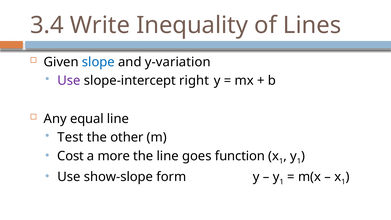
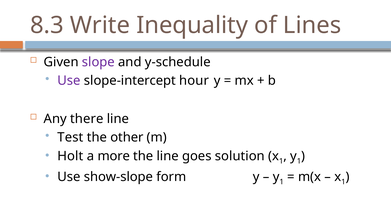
3.4: 3.4 -> 8.3
slope colour: blue -> purple
y-variation: y-variation -> y-schedule
right: right -> hour
equal: equal -> there
Cost: Cost -> Holt
function: function -> solution
